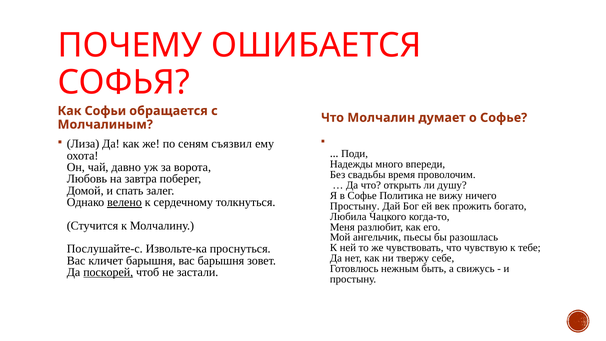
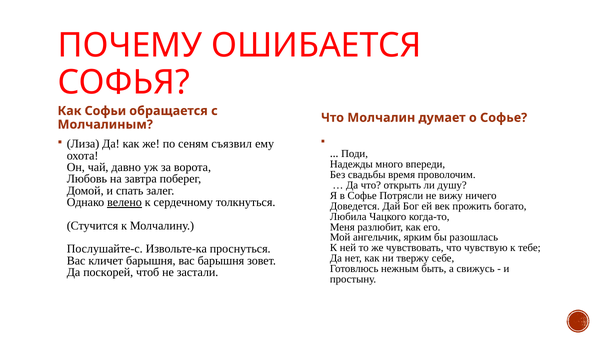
Политика: Политика -> Потрясли
Простыну at (355, 206): Простыну -> Доведется
пьесы: пьесы -> ярким
поскорей underline: present -> none
